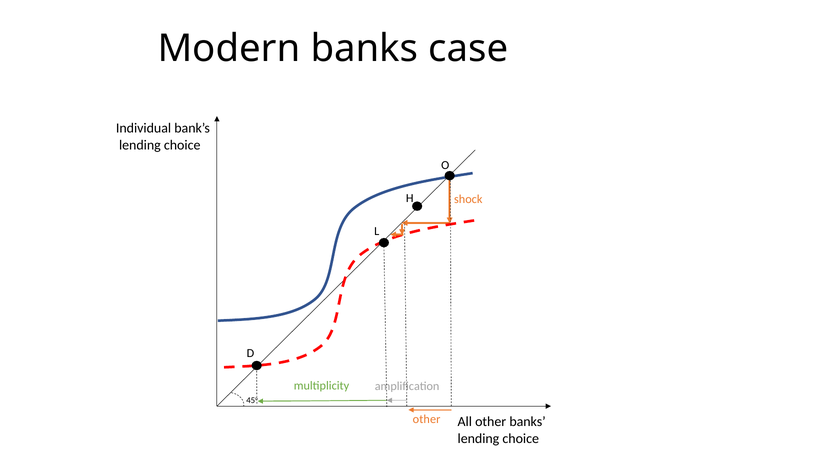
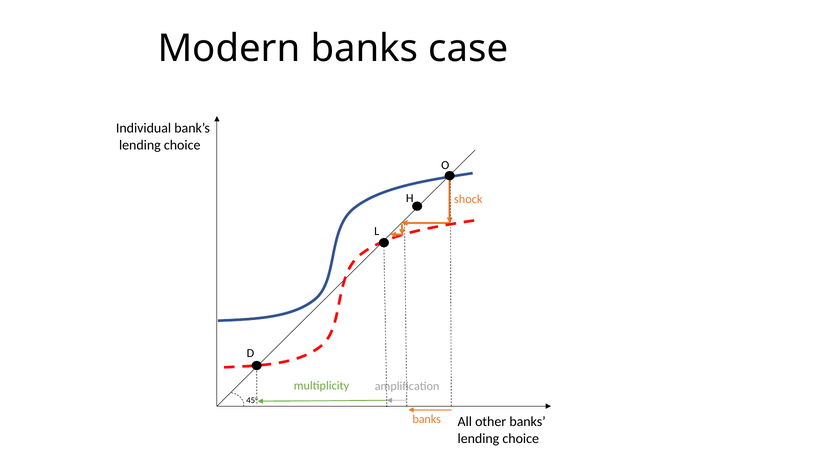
other at (427, 420): other -> banks
